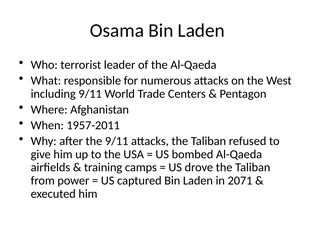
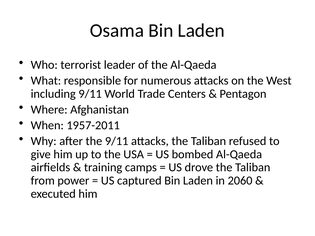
2071: 2071 -> 2060
